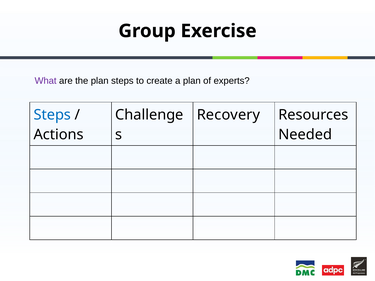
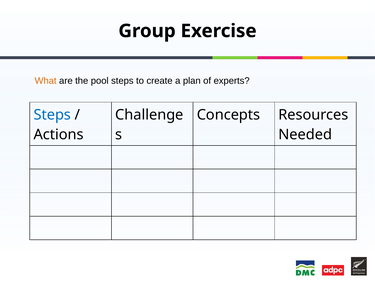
What colour: purple -> orange
the plan: plan -> pool
Recovery: Recovery -> Concepts
